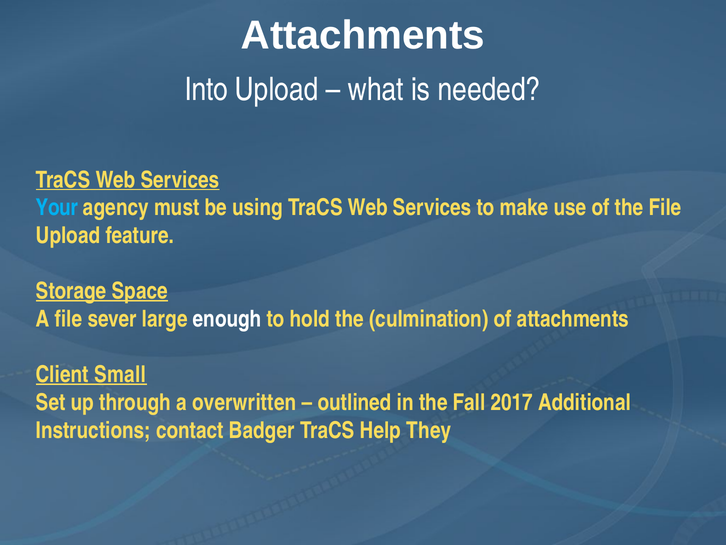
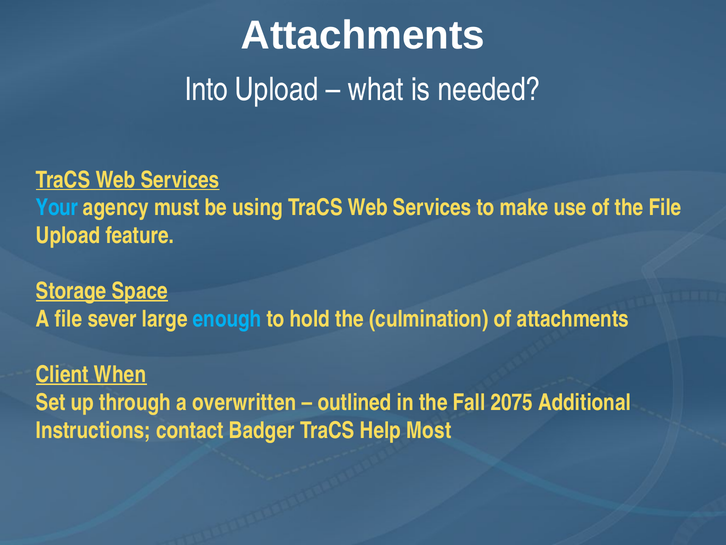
enough colour: white -> light blue
Small: Small -> When
2017: 2017 -> 2075
They: They -> Most
